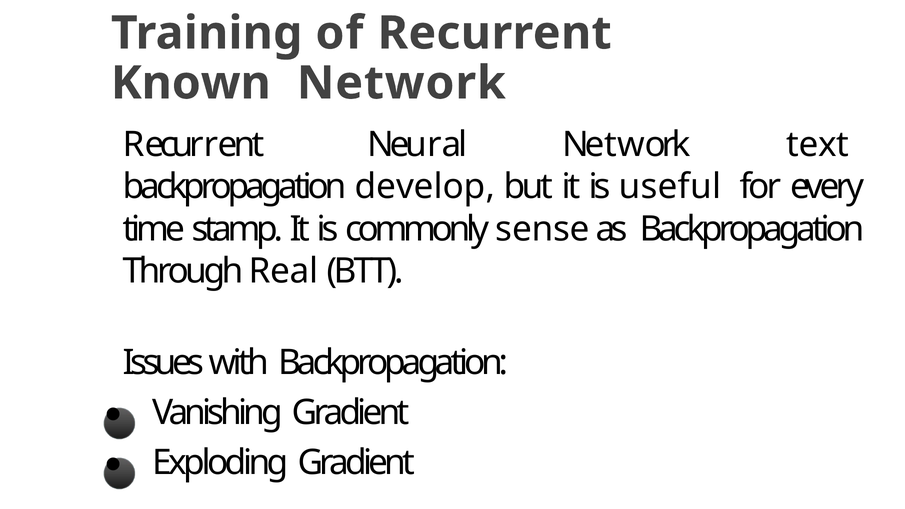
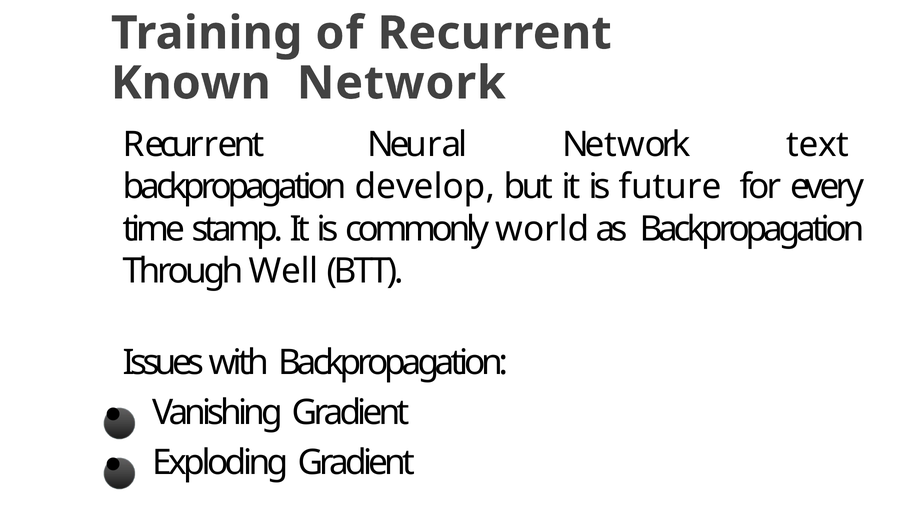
useful: useful -> future
sense: sense -> world
Real: Real -> Well
